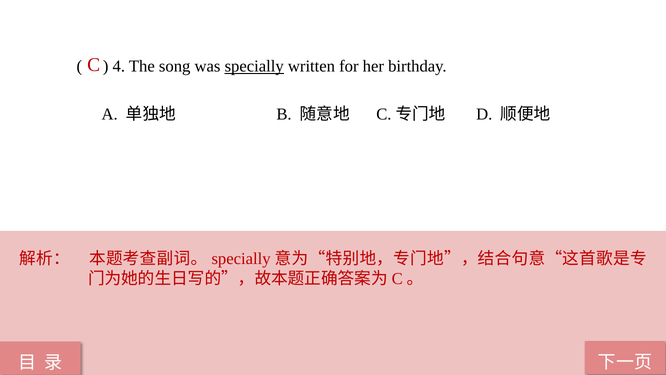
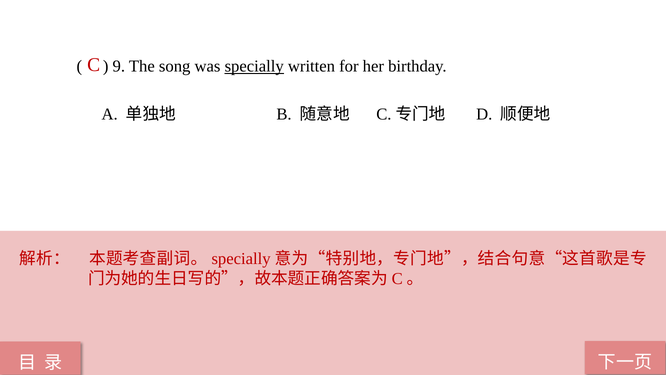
4: 4 -> 9
